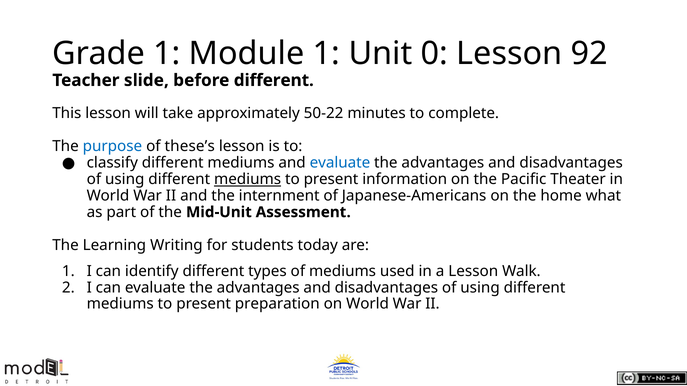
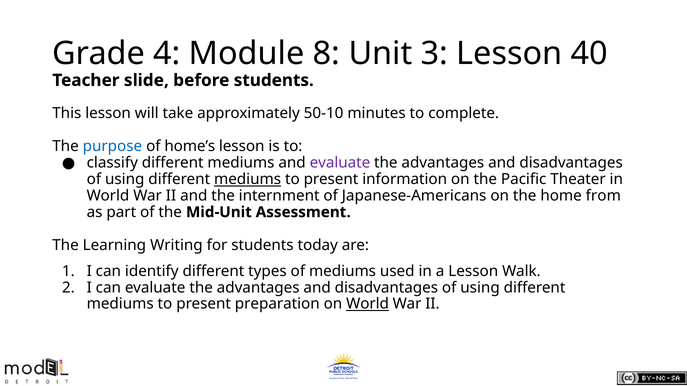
Grade 1: 1 -> 4
Module 1: 1 -> 8
0: 0 -> 3
92: 92 -> 40
before different: different -> students
50-22: 50-22 -> 50-10
these’s: these’s -> home’s
evaluate at (340, 163) colour: blue -> purple
what: what -> from
World at (368, 304) underline: none -> present
